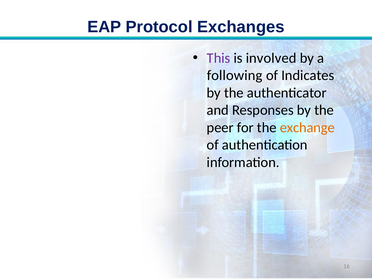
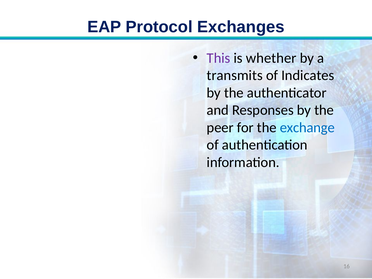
involved: involved -> whether
following: following -> transmits
exchange colour: orange -> blue
